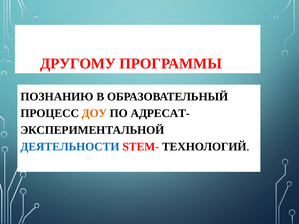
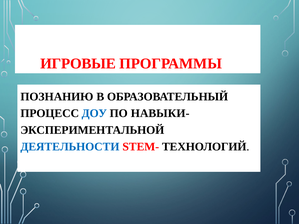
ДРУГОМУ: ДРУГОМУ -> ИГРОВЫЕ
ДОУ colour: orange -> blue
АДРЕСАТ-: АДРЕСАТ- -> НАВЫКИ-
